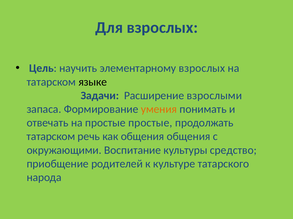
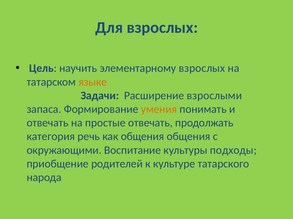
языке colour: black -> orange
простые простые: простые -> отвечать
татарском at (51, 137): татарском -> категория
средство: средство -> подходы
